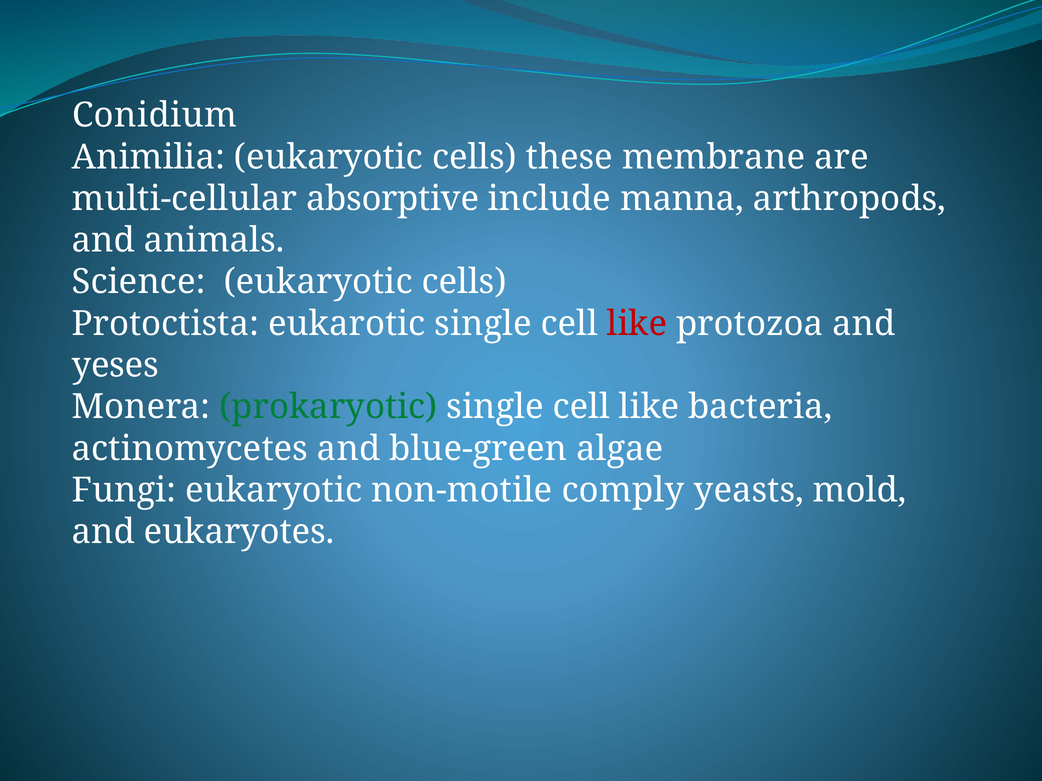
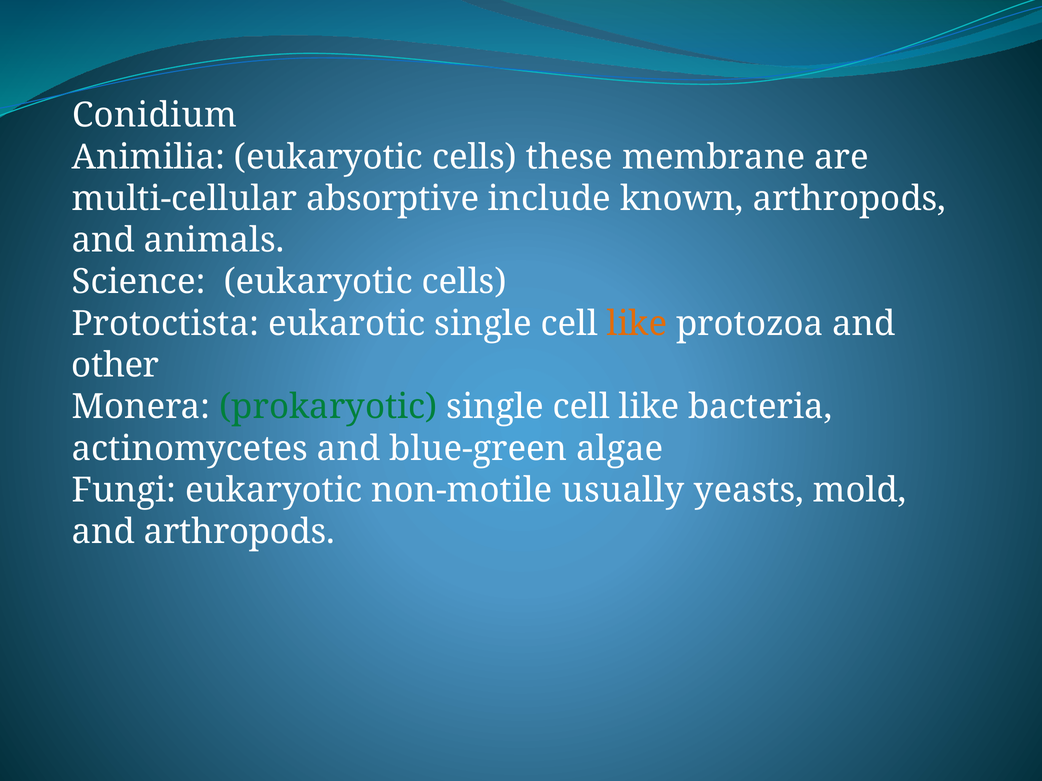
manna: manna -> known
like at (637, 324) colour: red -> orange
yeses: yeses -> other
comply: comply -> usually
and eukaryotes: eukaryotes -> arthropods
